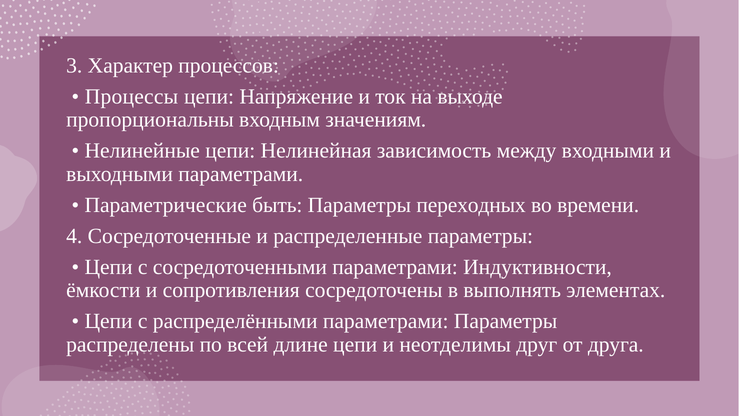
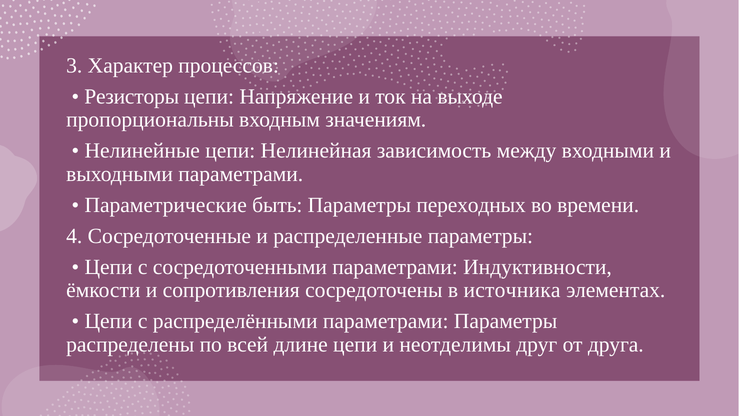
Процессы: Процессы -> Резисторы
выполнять: выполнять -> источника
